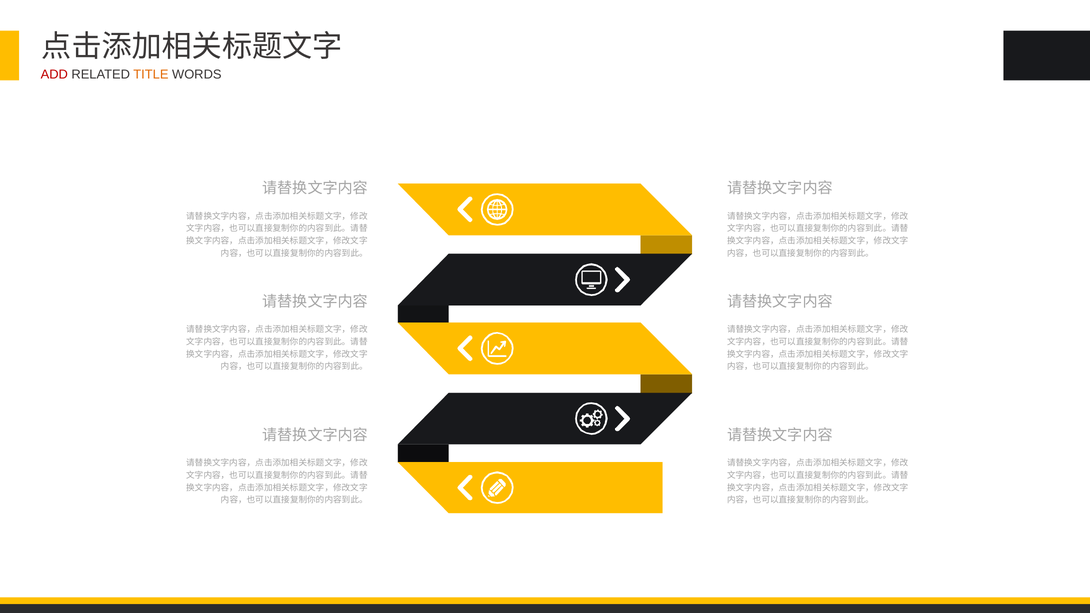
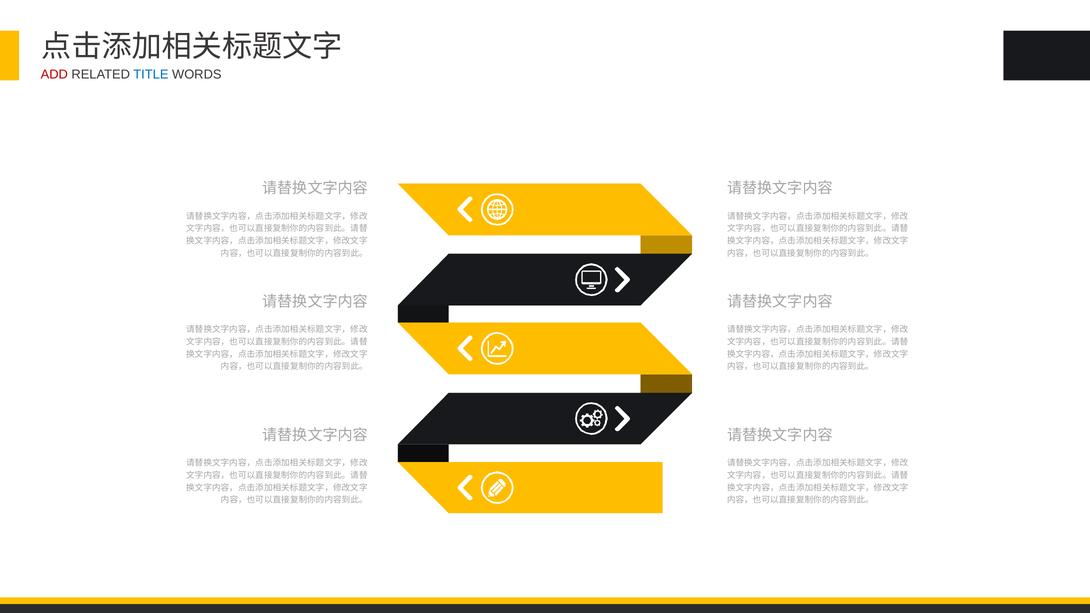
TITLE colour: orange -> blue
